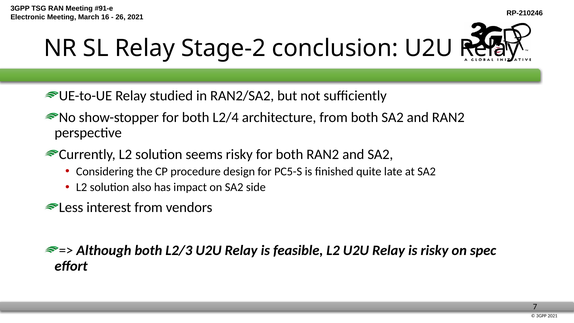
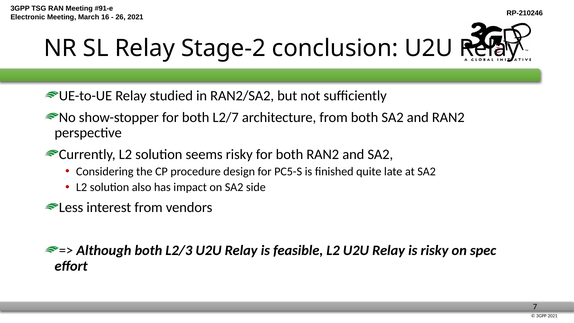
L2/4: L2/4 -> L2/7
